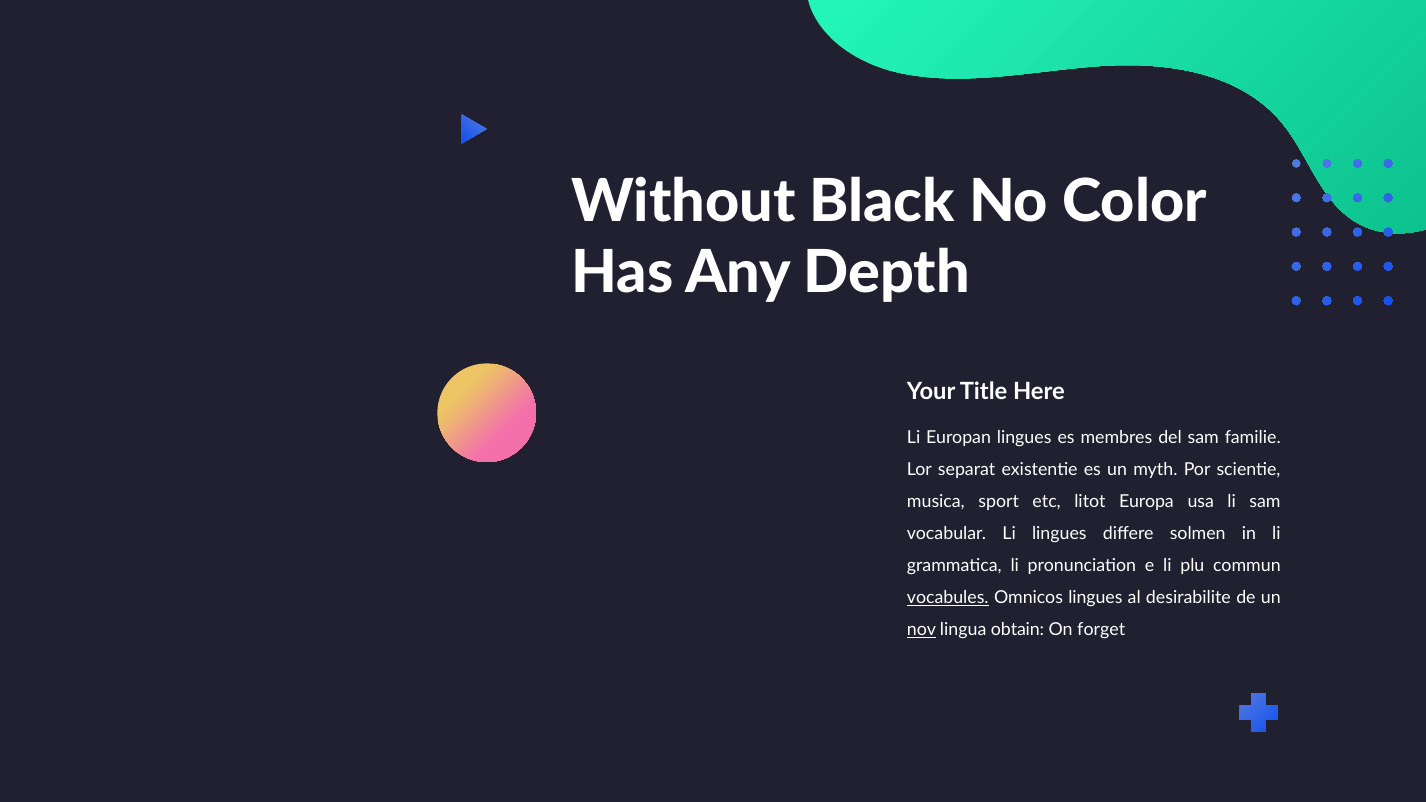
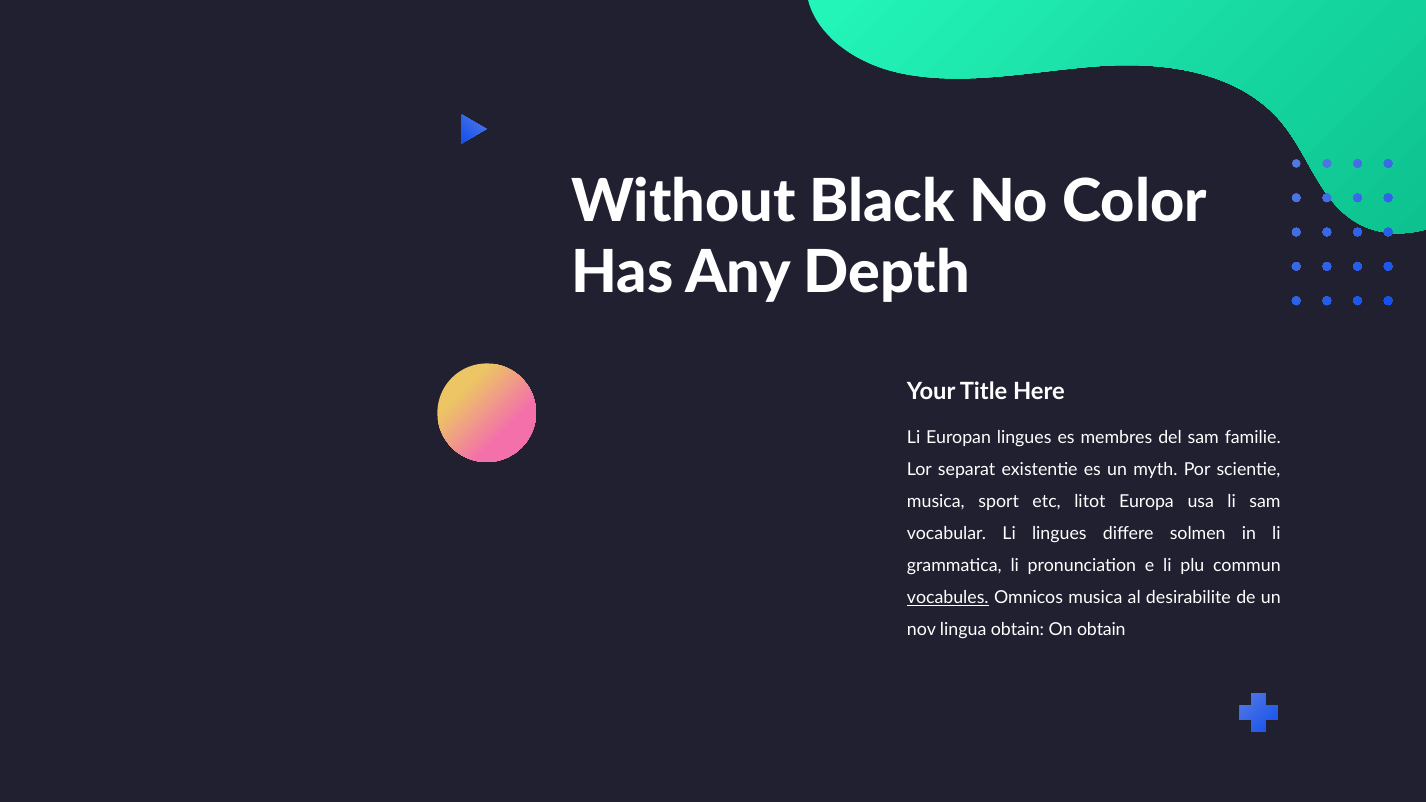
Omnicos lingues: lingues -> musica
nov underline: present -> none
On forget: forget -> obtain
